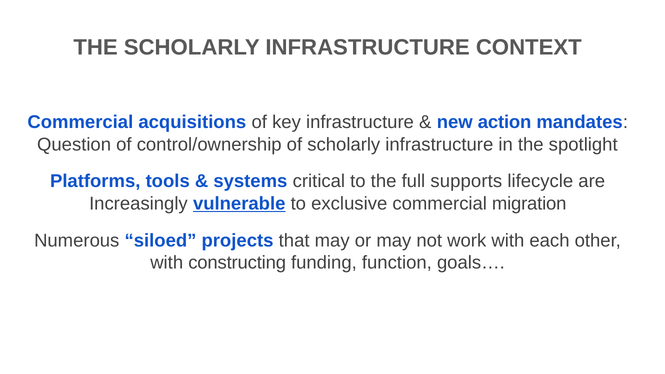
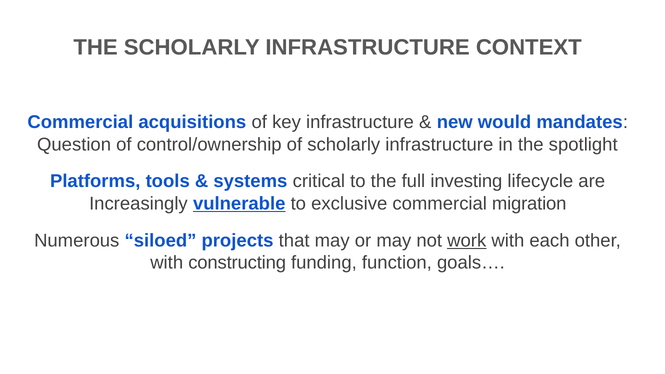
action: action -> would
supports: supports -> investing
work underline: none -> present
